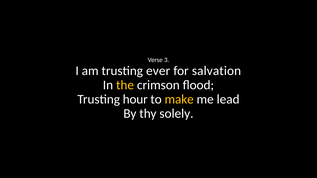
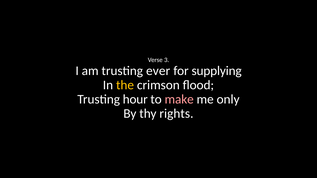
salvation: salvation -> supplying
make colour: yellow -> pink
lead: lead -> only
solely: solely -> rights
